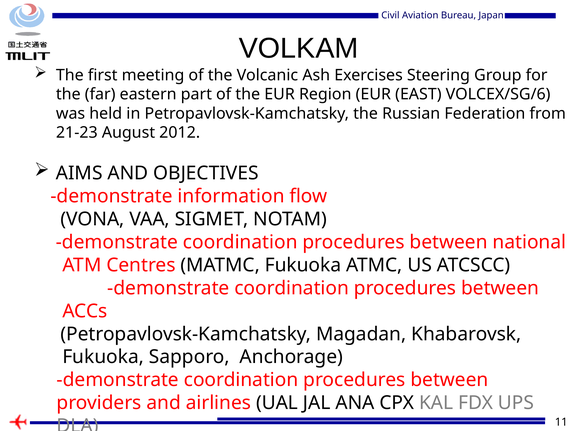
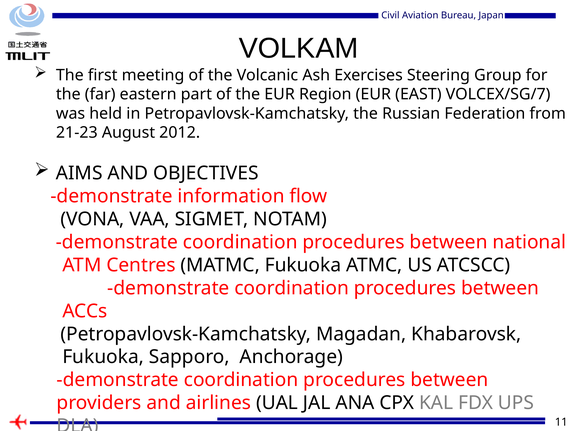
VOLCEX/SG/6: VOLCEX/SG/6 -> VOLCEX/SG/7
